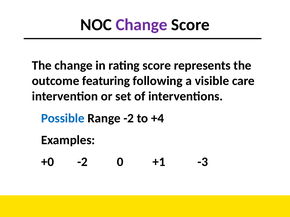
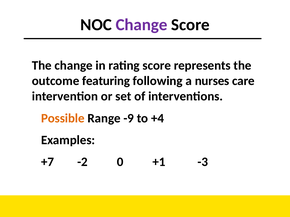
visible: visible -> nurses
Possible colour: blue -> orange
Range -2: -2 -> -9
+0: +0 -> +7
